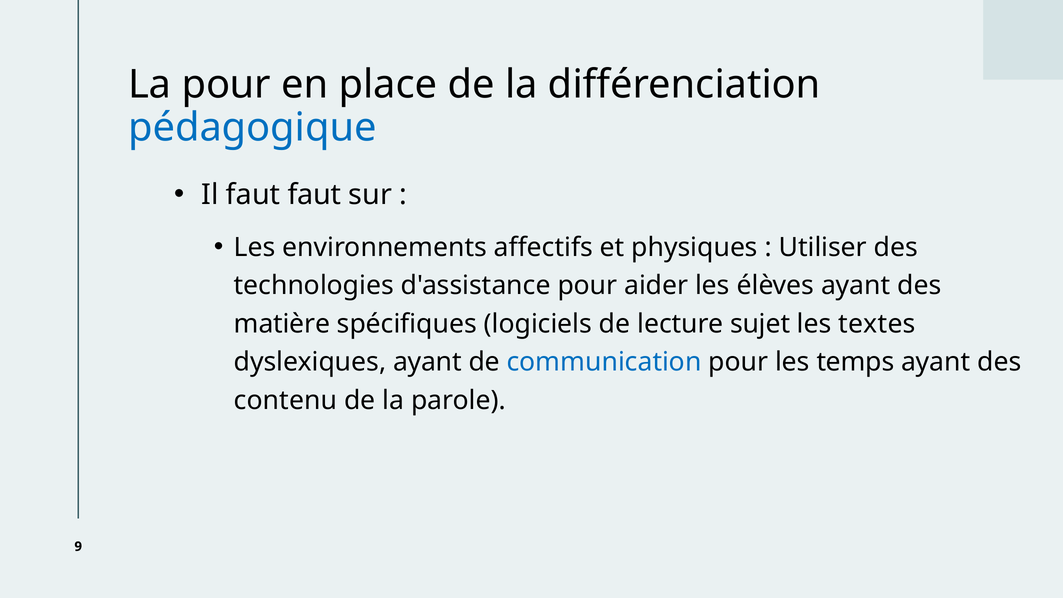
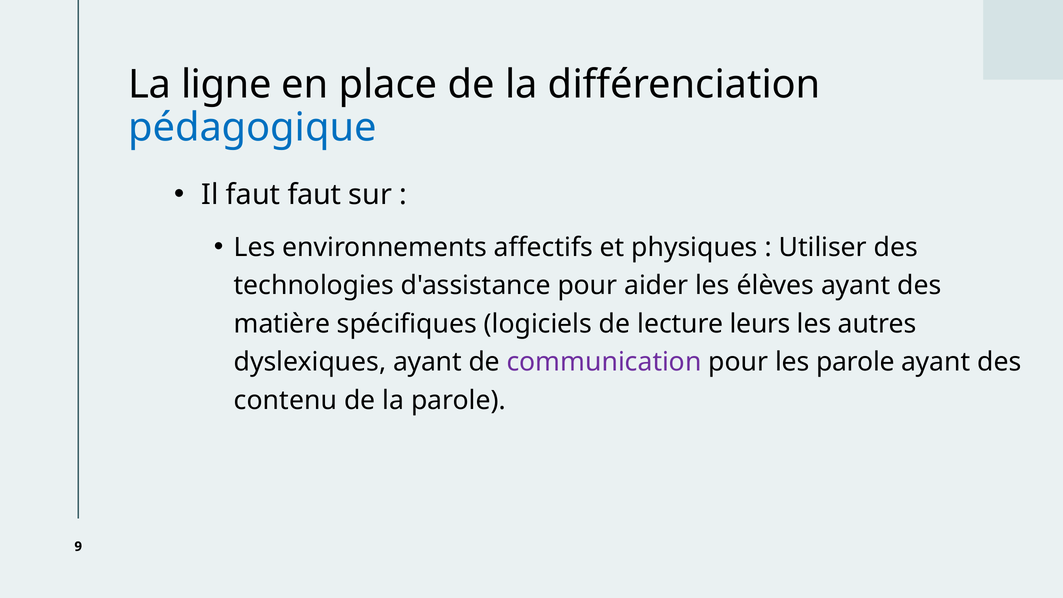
La pour: pour -> ligne
sujet: sujet -> leurs
textes: textes -> autres
communication colour: blue -> purple
les temps: temps -> parole
